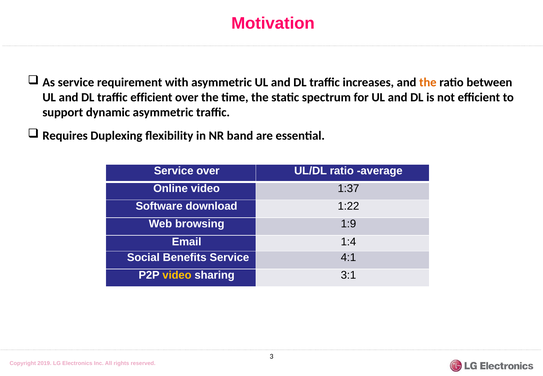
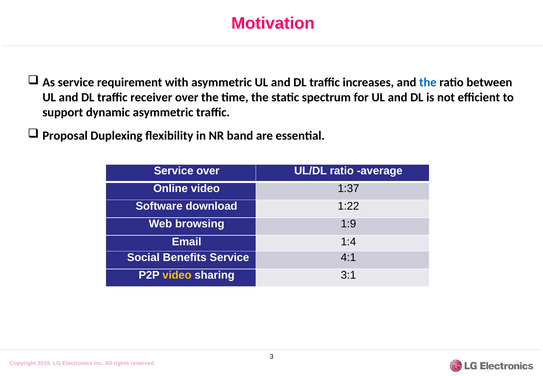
the at (428, 82) colour: orange -> blue
traffic efficient: efficient -> receiver
Requires: Requires -> Proposal
